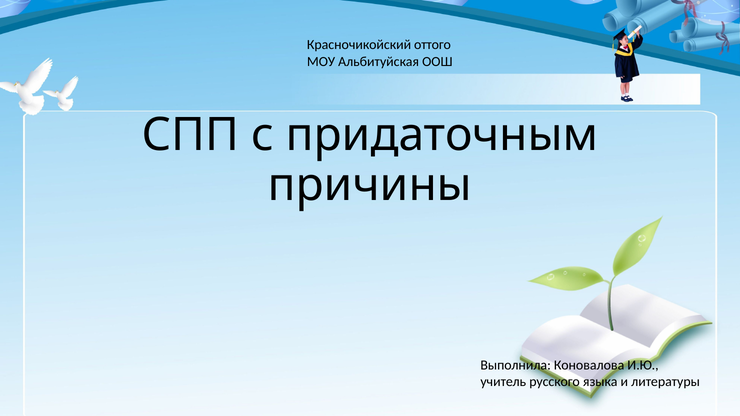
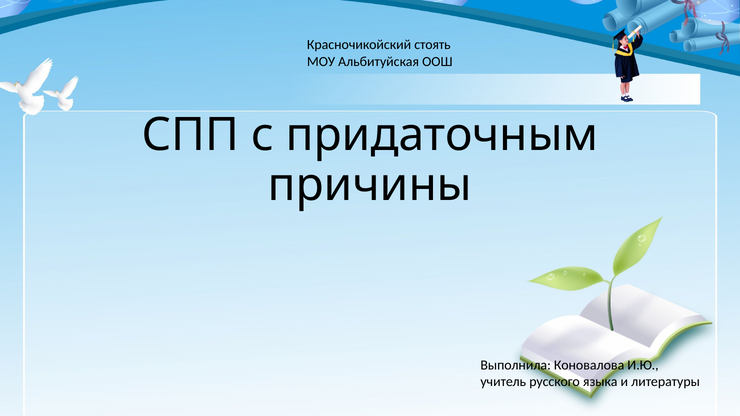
оттого: оттого -> стоять
